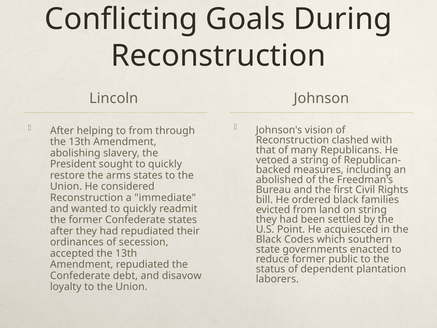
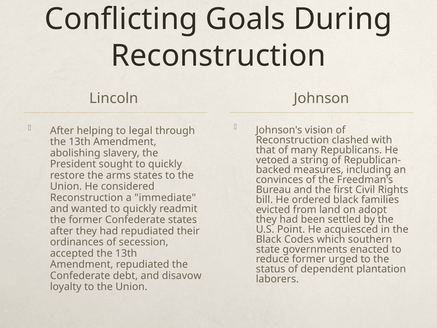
to from: from -> legal
abolished: abolished -> convinces
on string: string -> adopt
public: public -> urged
